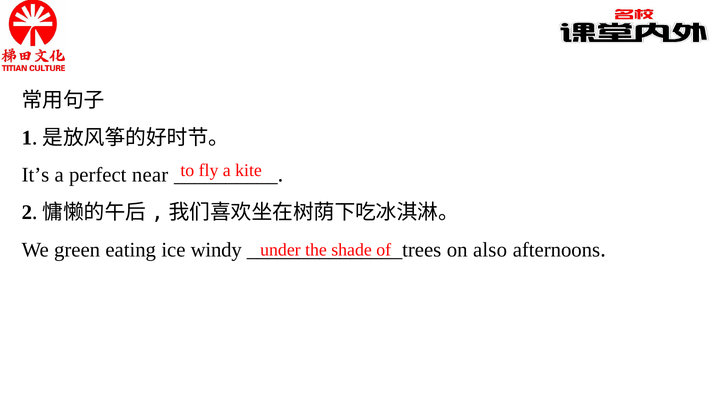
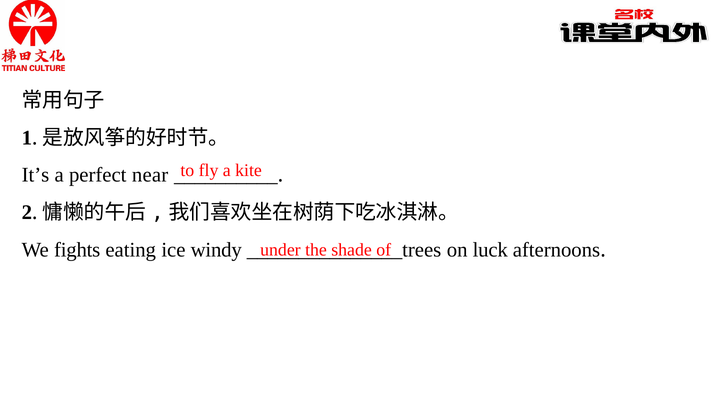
green: green -> fights
also: also -> luck
